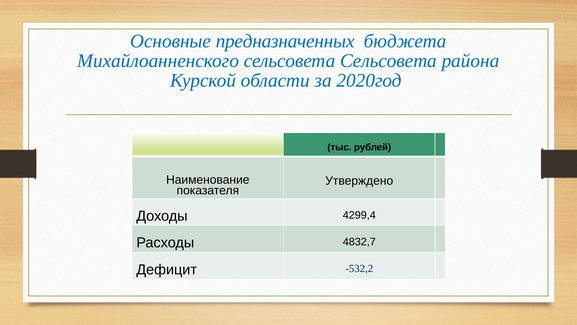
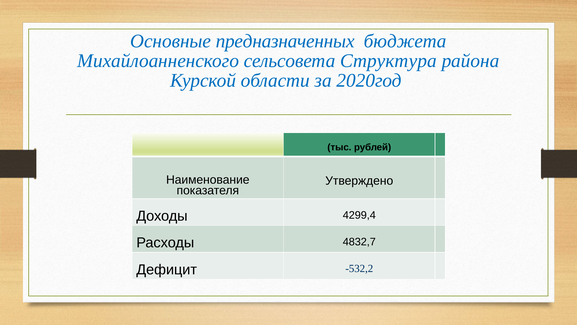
сельсовета Сельсовета: Сельсовета -> Структура
